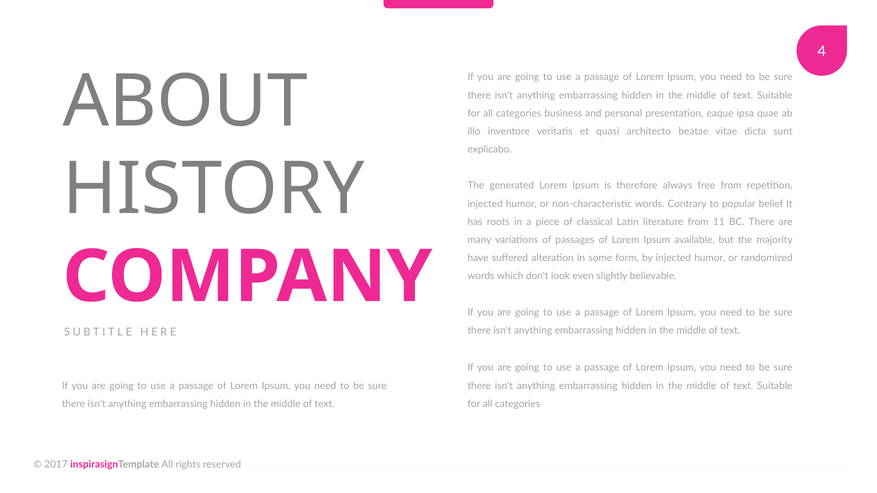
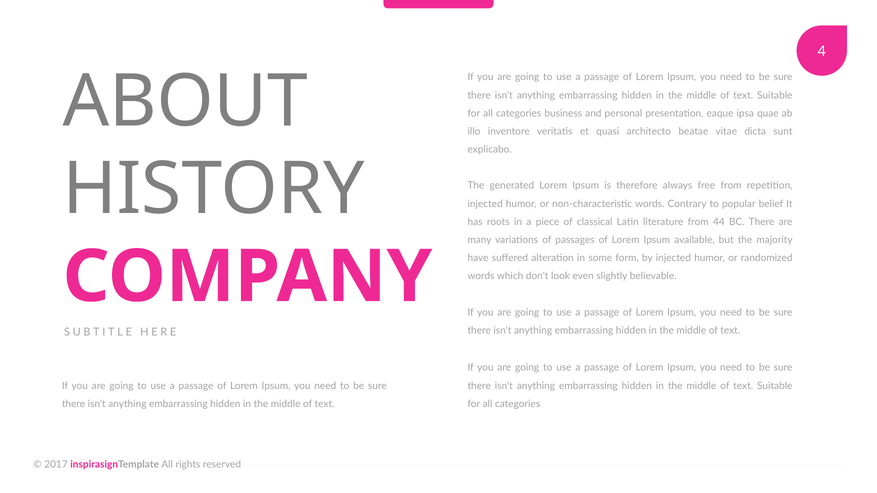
11: 11 -> 44
